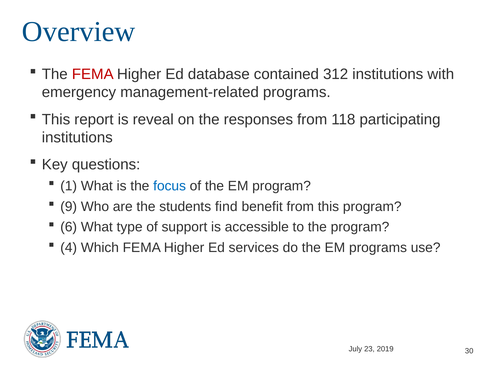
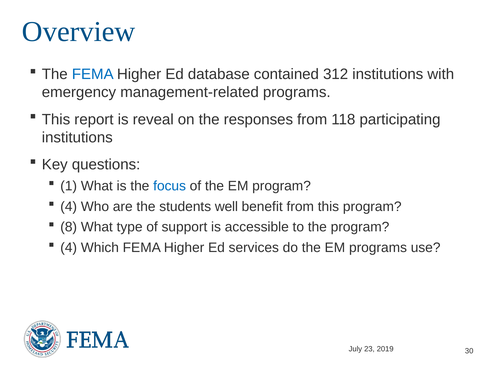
FEMA at (93, 74) colour: red -> blue
9 at (69, 206): 9 -> 4
find: find -> well
6: 6 -> 8
